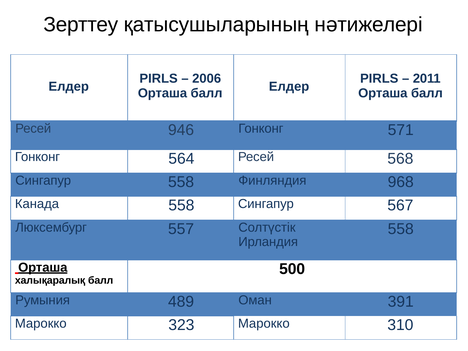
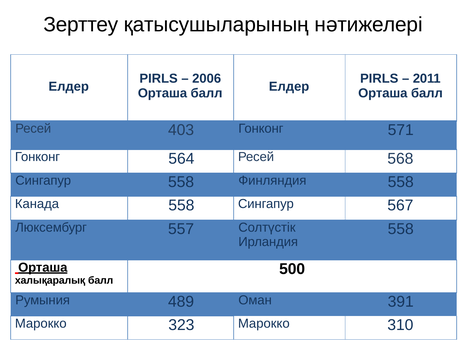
946: 946 -> 403
Финляндия 968: 968 -> 558
